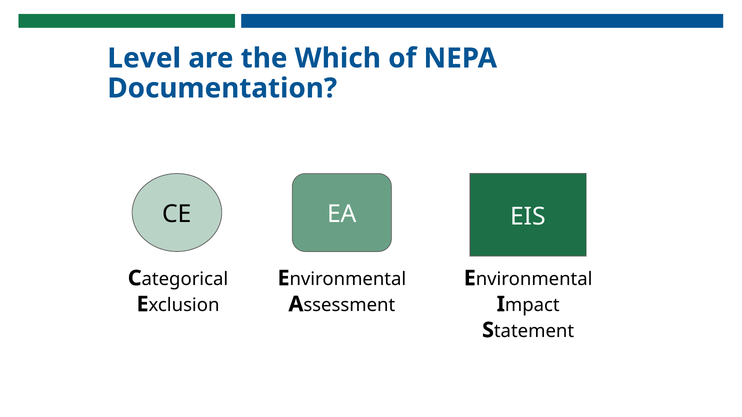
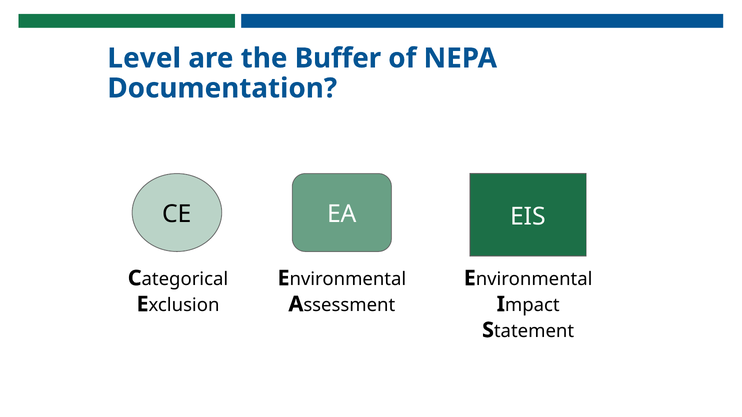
Which: Which -> Buffer
